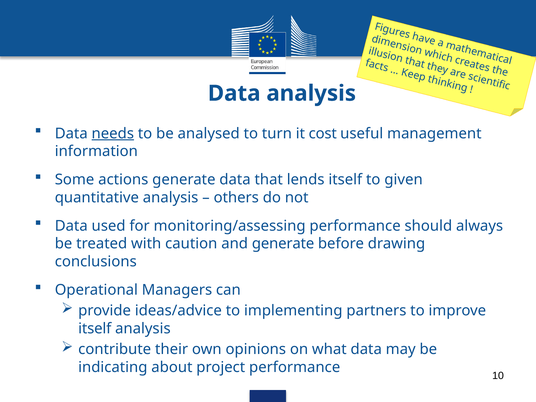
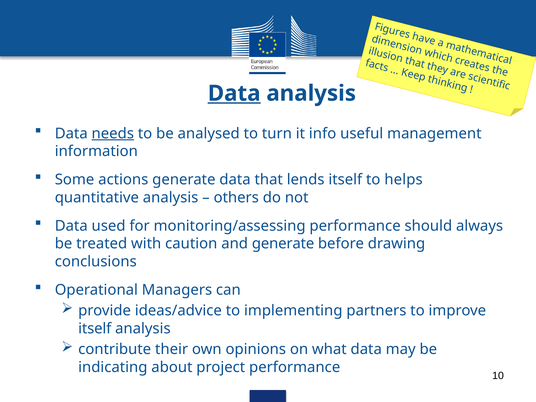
Data at (234, 93) underline: none -> present
cost: cost -> info
given: given -> helps
